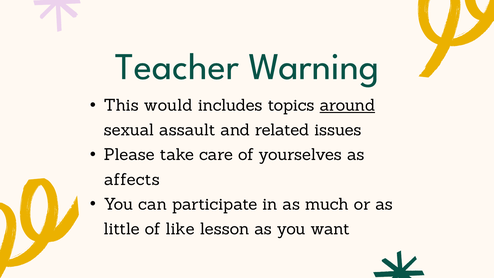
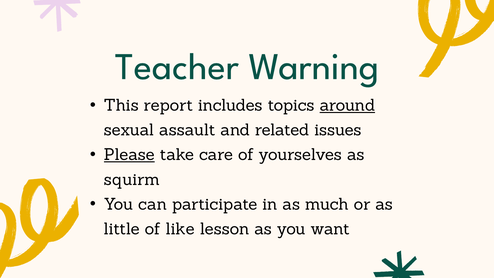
would: would -> report
Please underline: none -> present
affects: affects -> squirm
